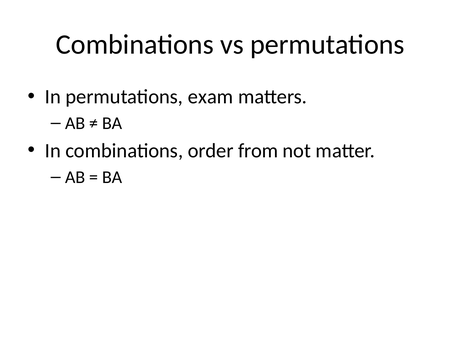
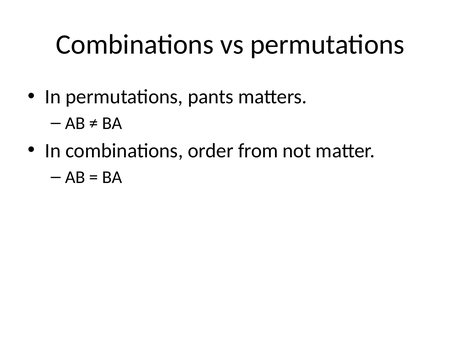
exam: exam -> pants
